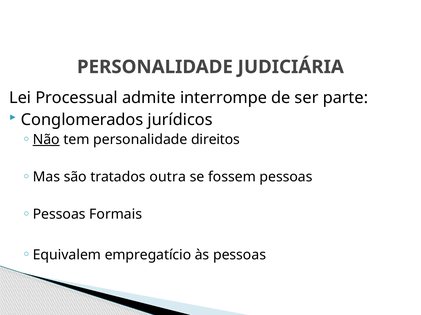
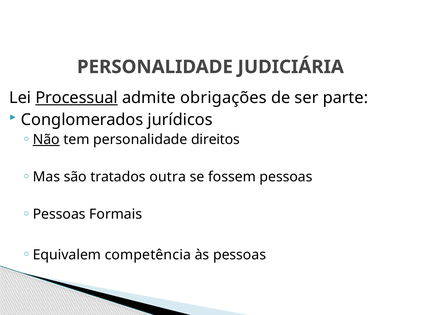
Processual underline: none -> present
interrompe: interrompe -> obrigações
empregatício: empregatício -> competência
